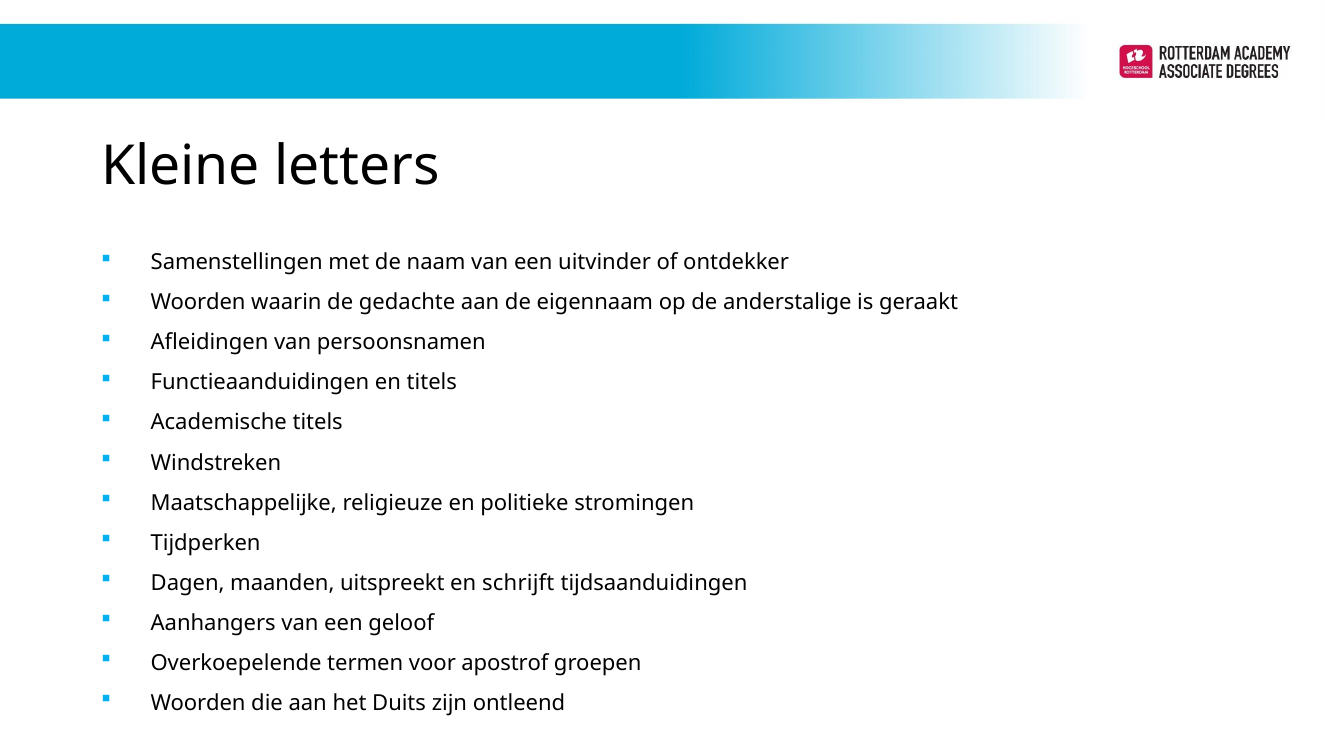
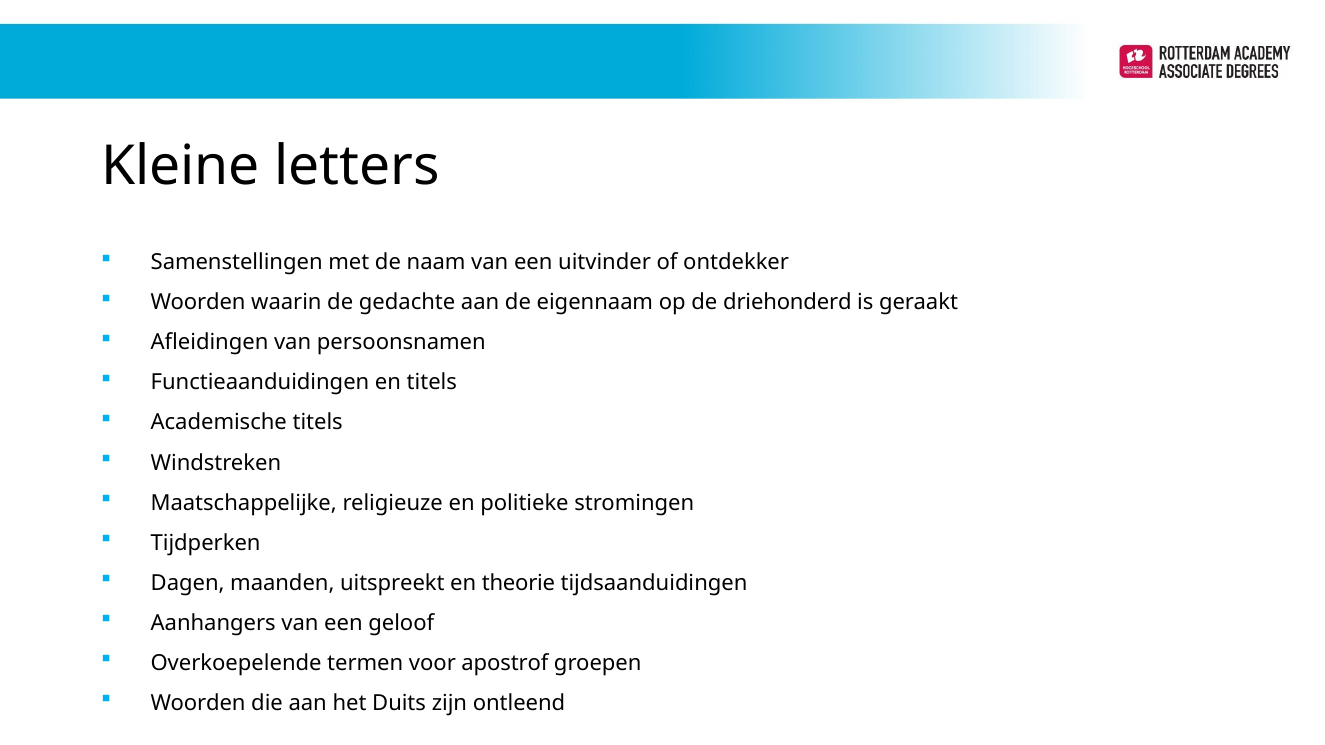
anderstalige: anderstalige -> driehonderd
schrijft: schrijft -> theorie
